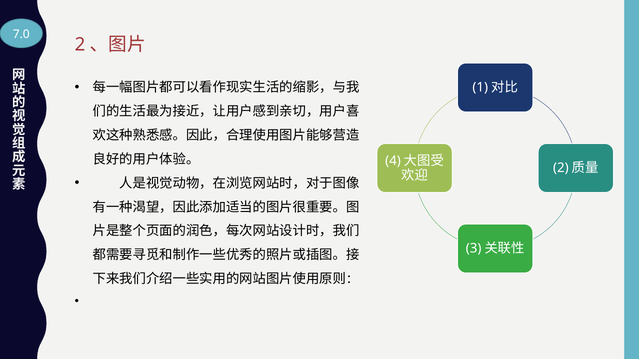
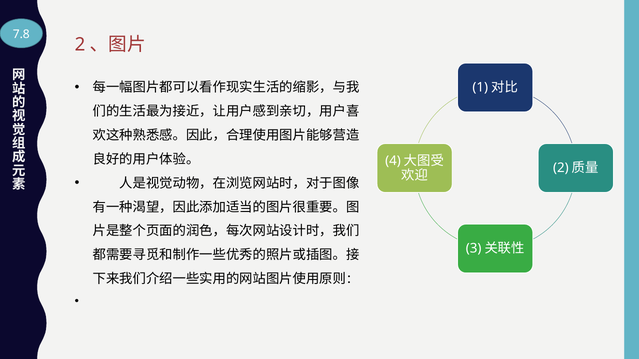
7.0: 7.0 -> 7.8
